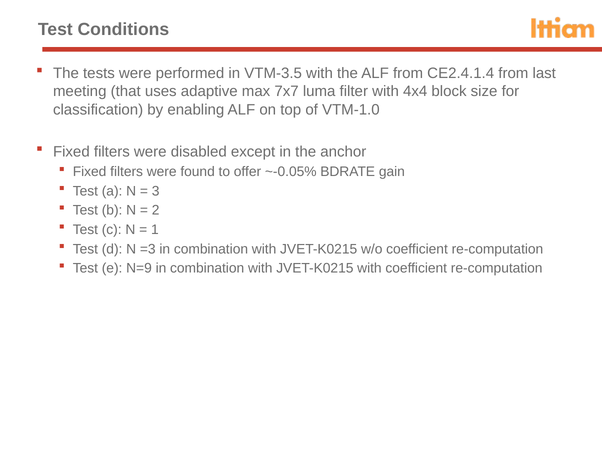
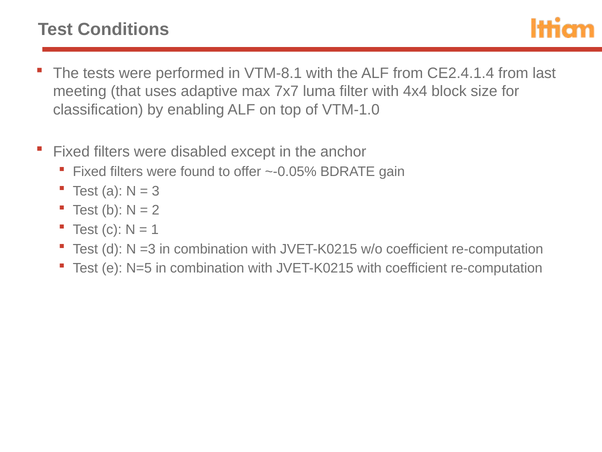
VTM-3.5: VTM-3.5 -> VTM-8.1
N=9: N=9 -> N=5
